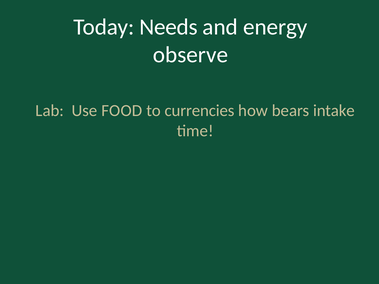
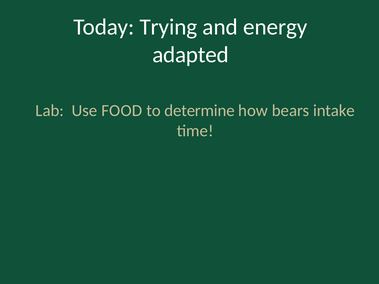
Needs: Needs -> Trying
observe: observe -> adapted
currencies: currencies -> determine
